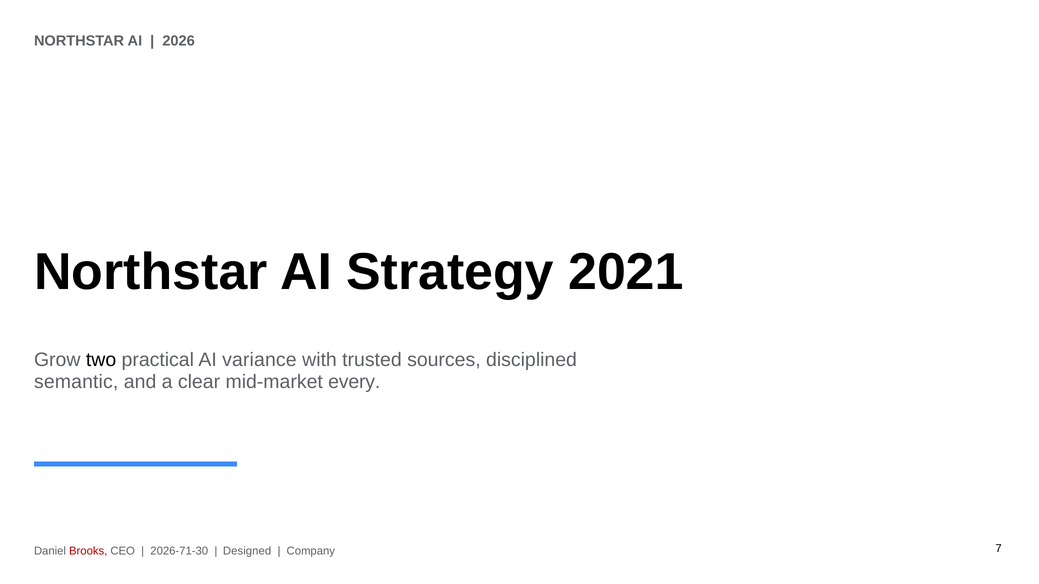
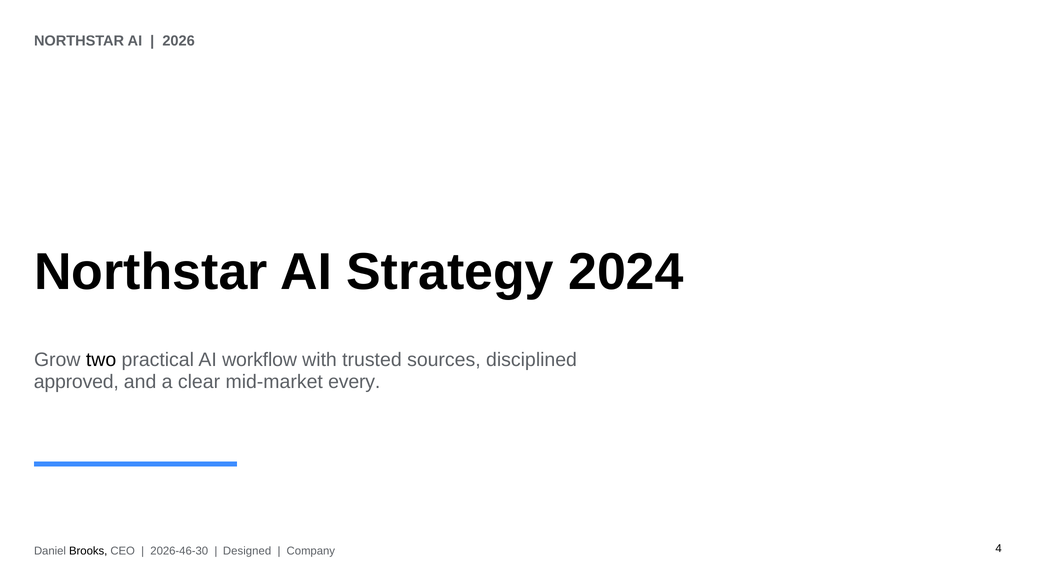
2021: 2021 -> 2024
variance: variance -> workflow
semantic: semantic -> approved
Brooks colour: red -> black
2026-71-30: 2026-71-30 -> 2026-46-30
7: 7 -> 4
